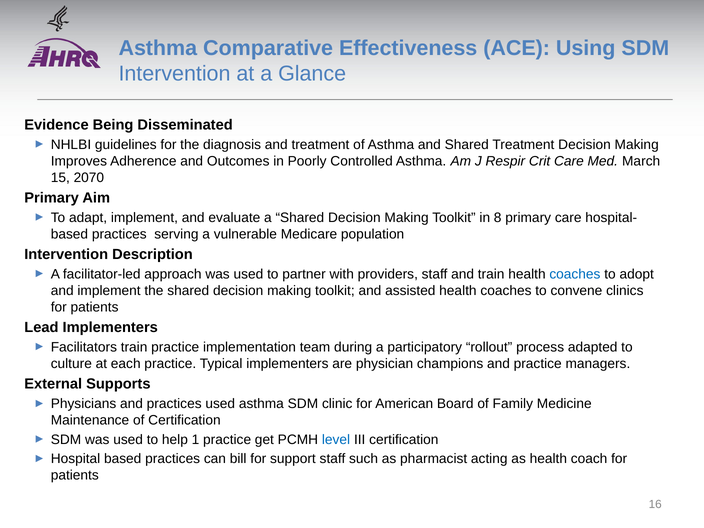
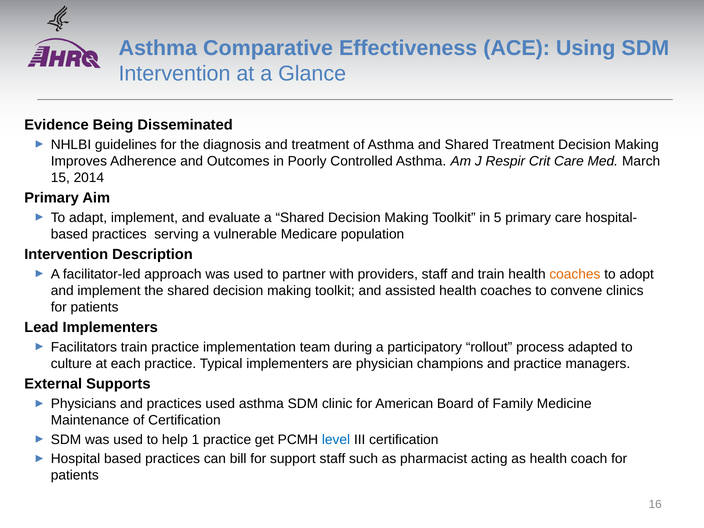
2070: 2070 -> 2014
8: 8 -> 5
coaches at (575, 274) colour: blue -> orange
